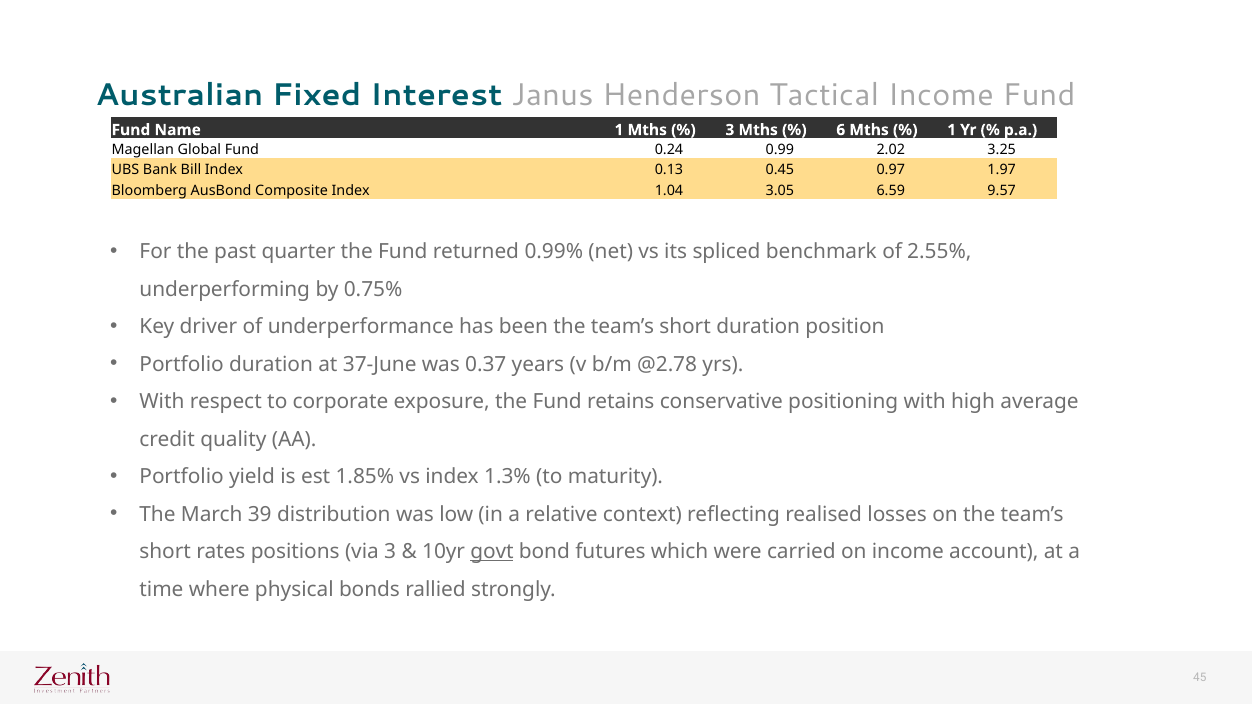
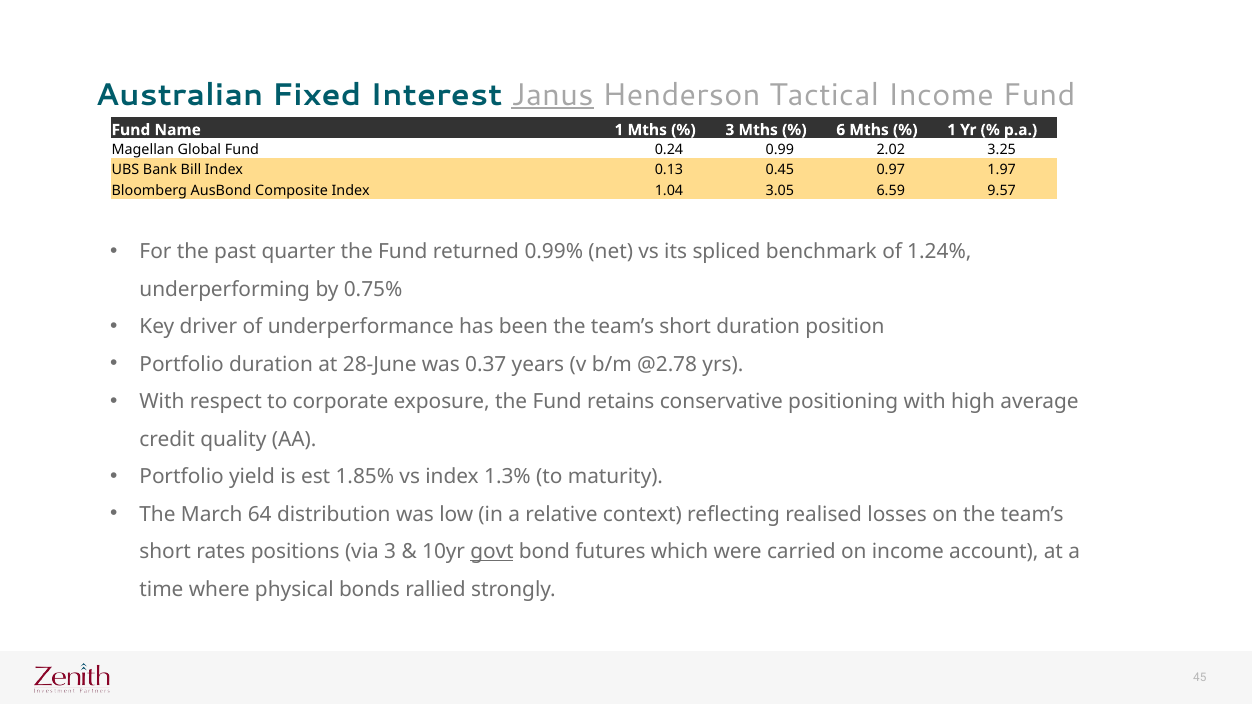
Janus underline: none -> present
2.55%: 2.55% -> 1.24%
37-June: 37-June -> 28-June
39: 39 -> 64
